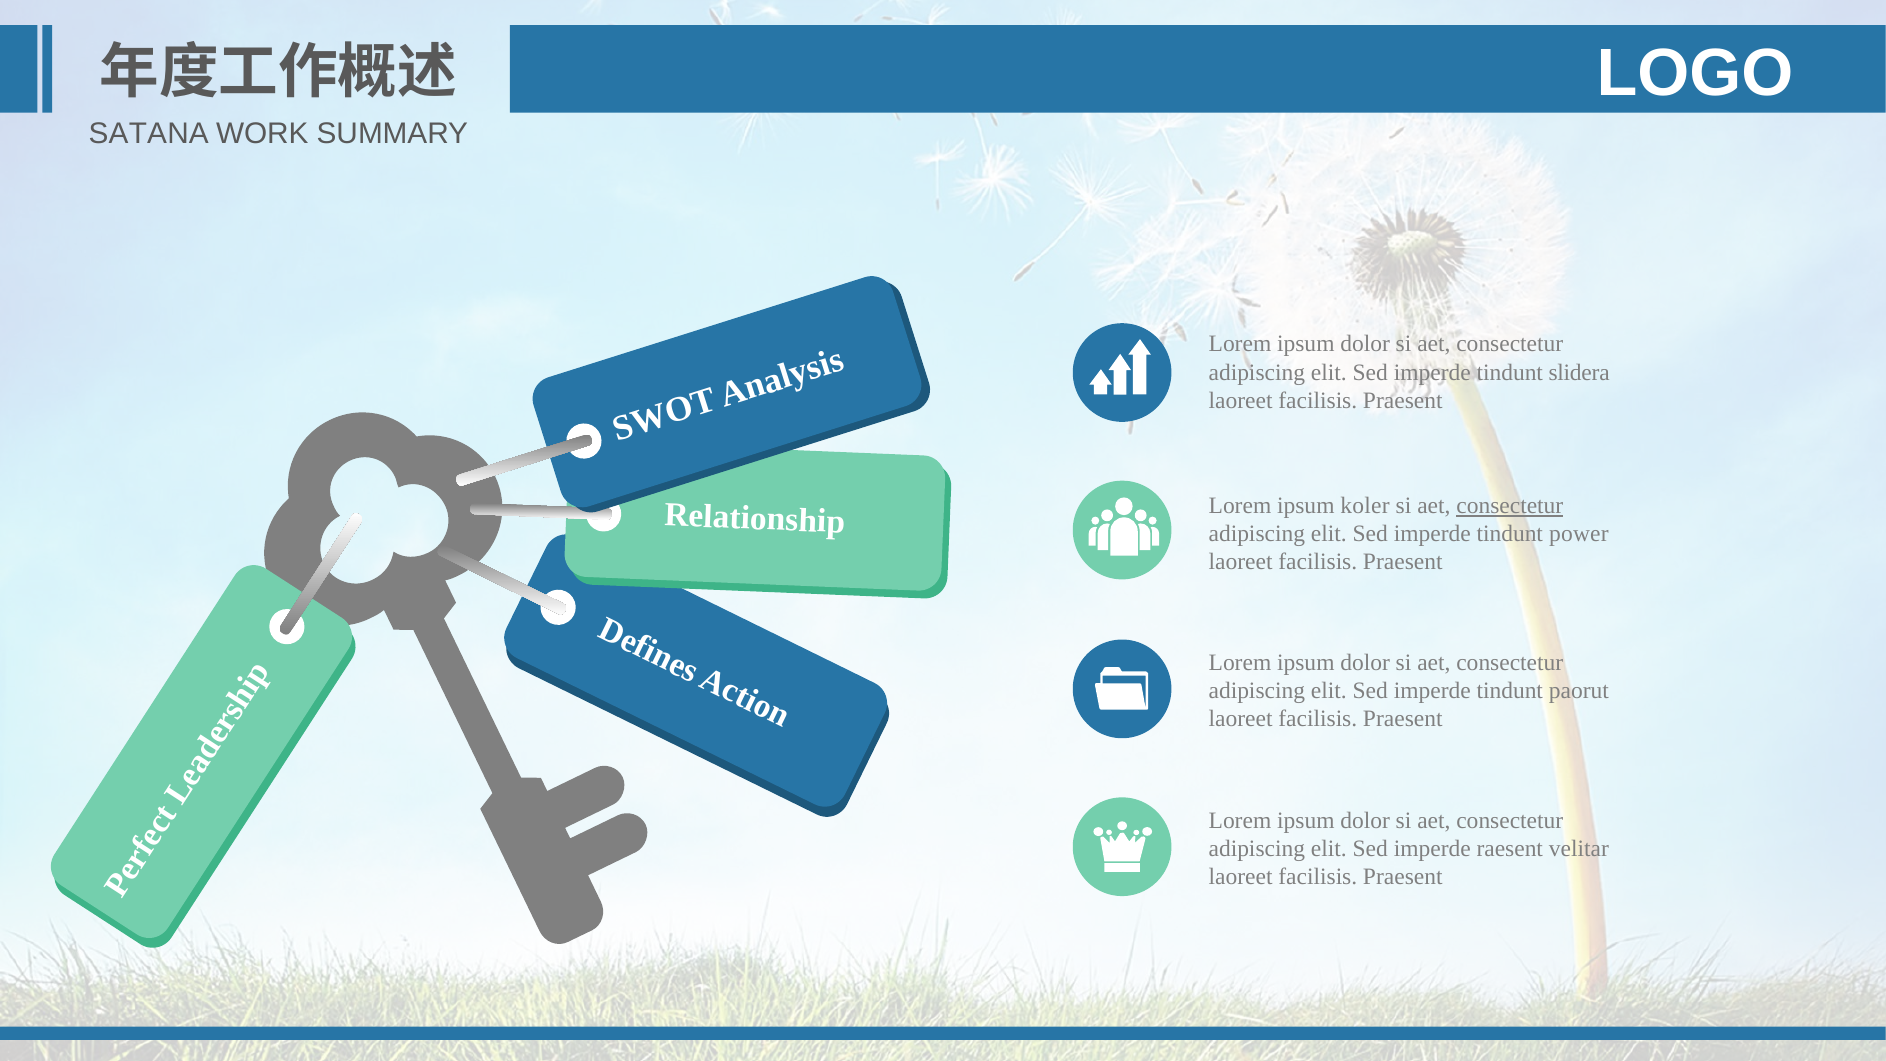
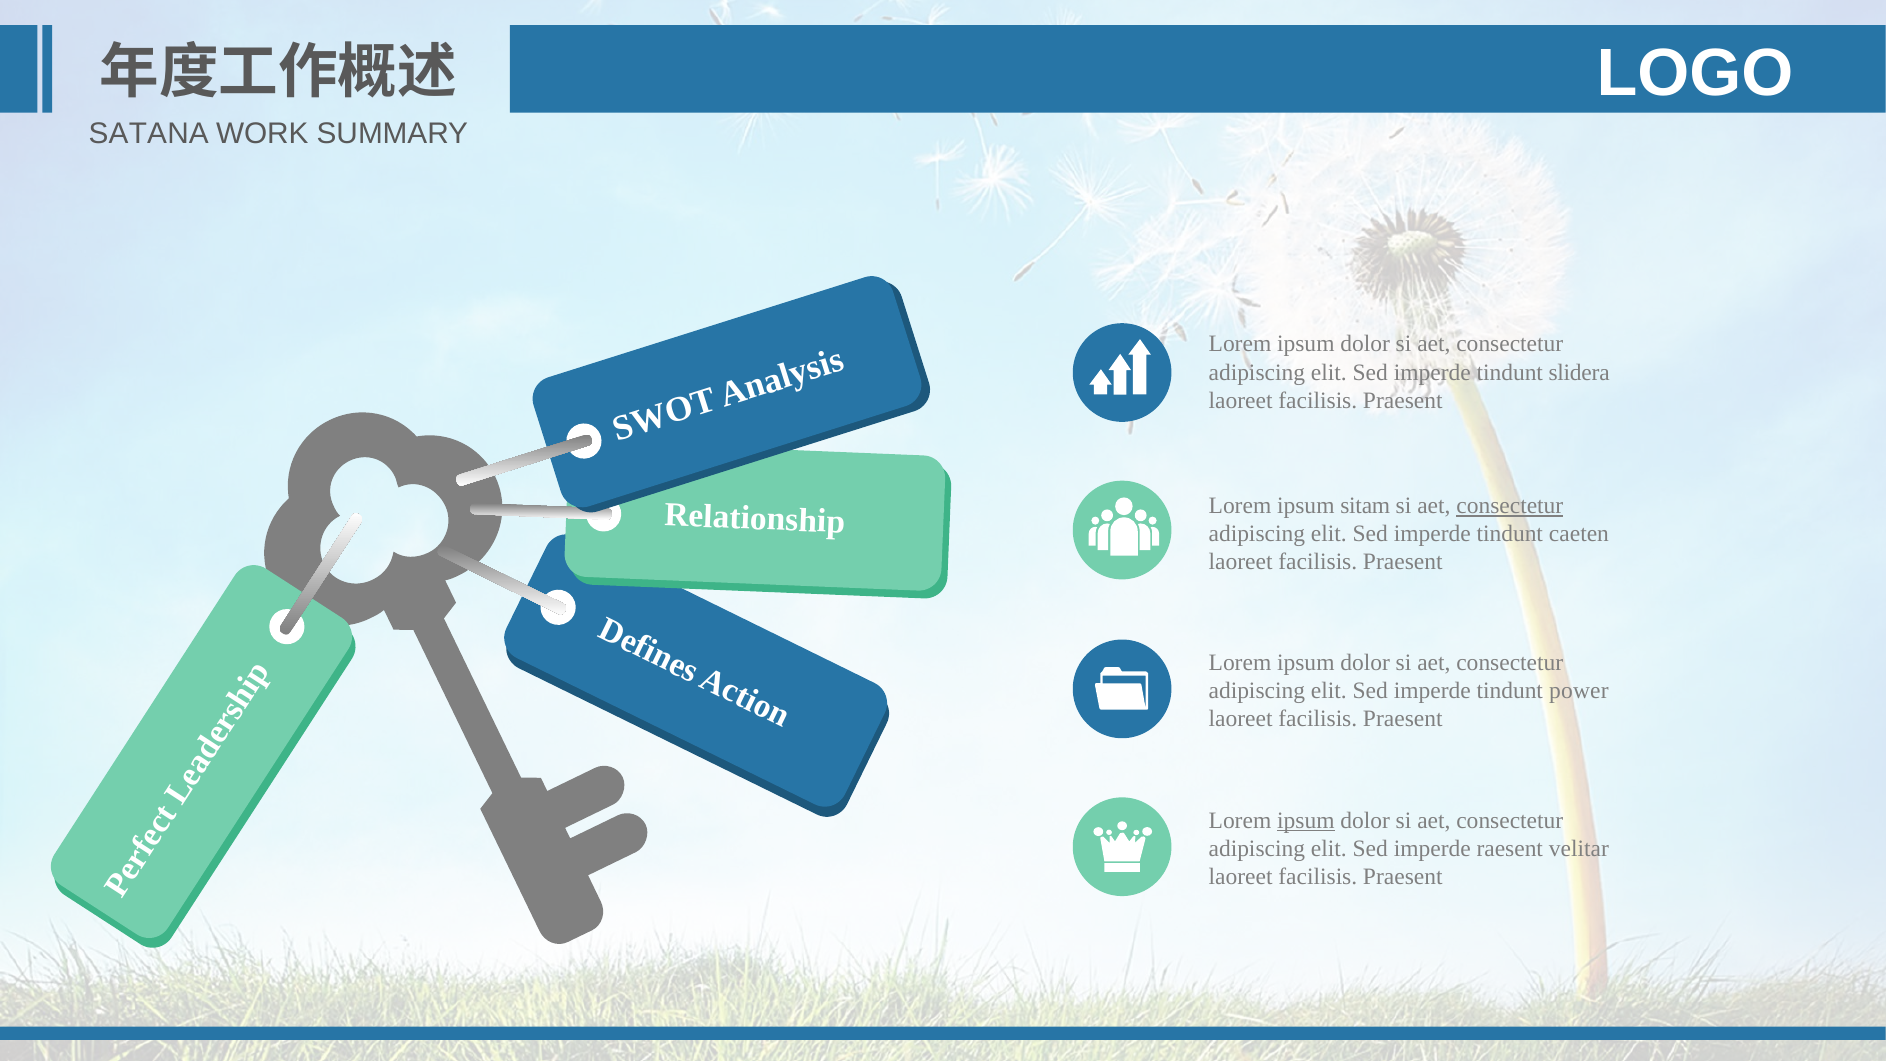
koler: koler -> sitam
power: power -> caeten
paorut: paorut -> power
ipsum at (1306, 820) underline: none -> present
